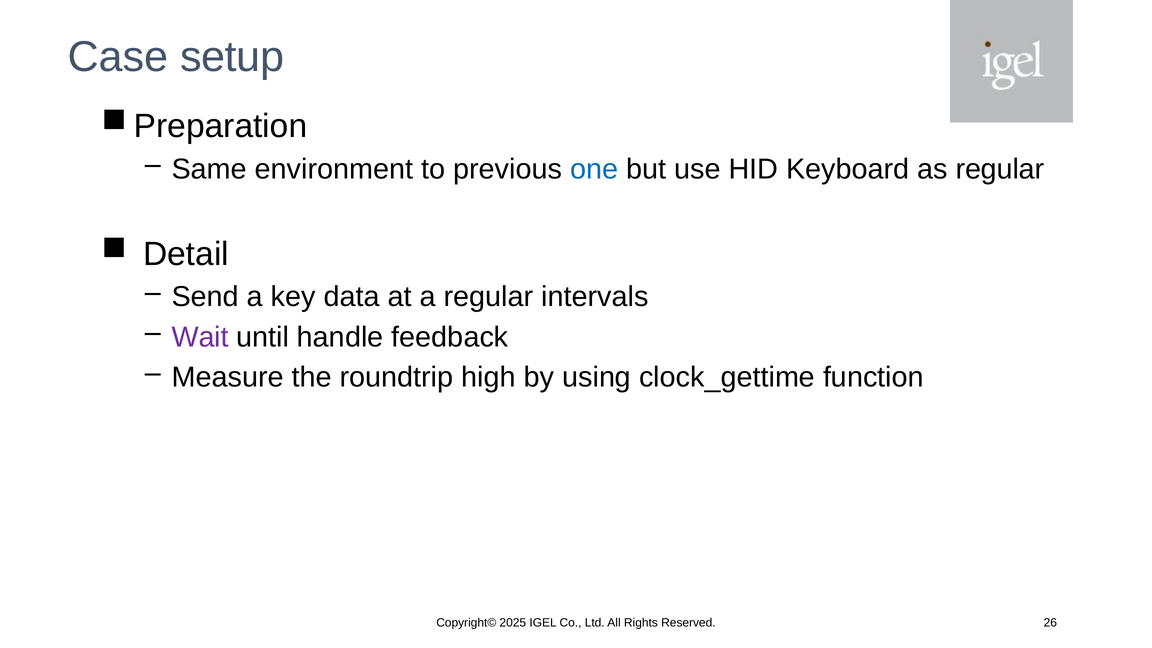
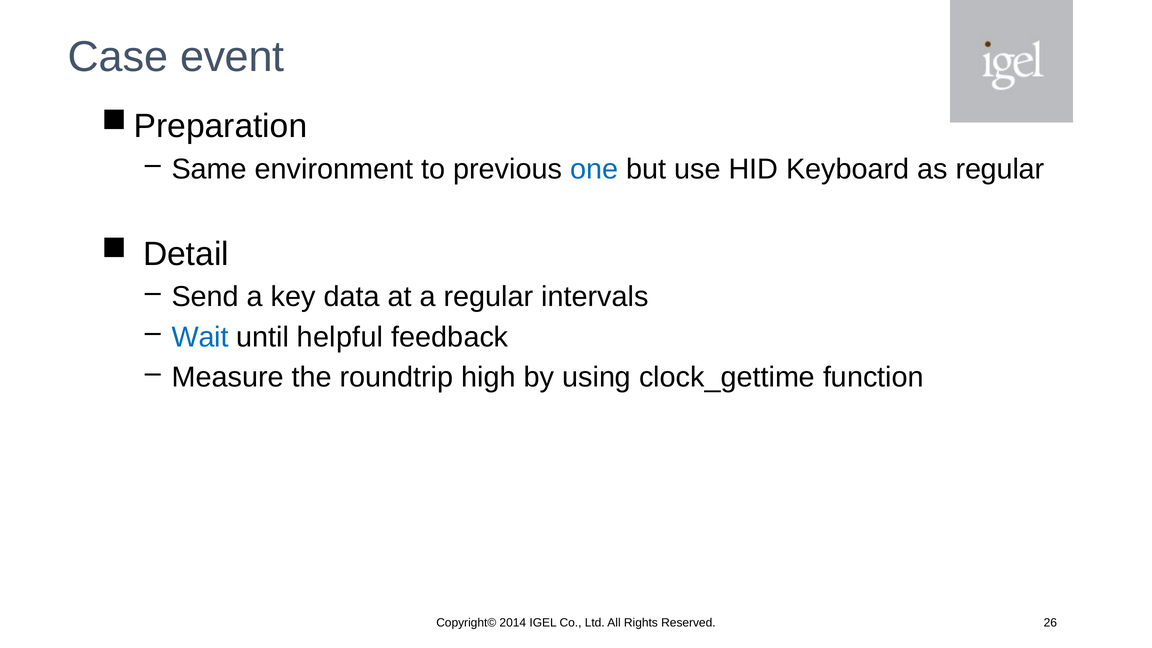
setup: setup -> event
Wait colour: purple -> blue
handle: handle -> helpful
2025: 2025 -> 2014
